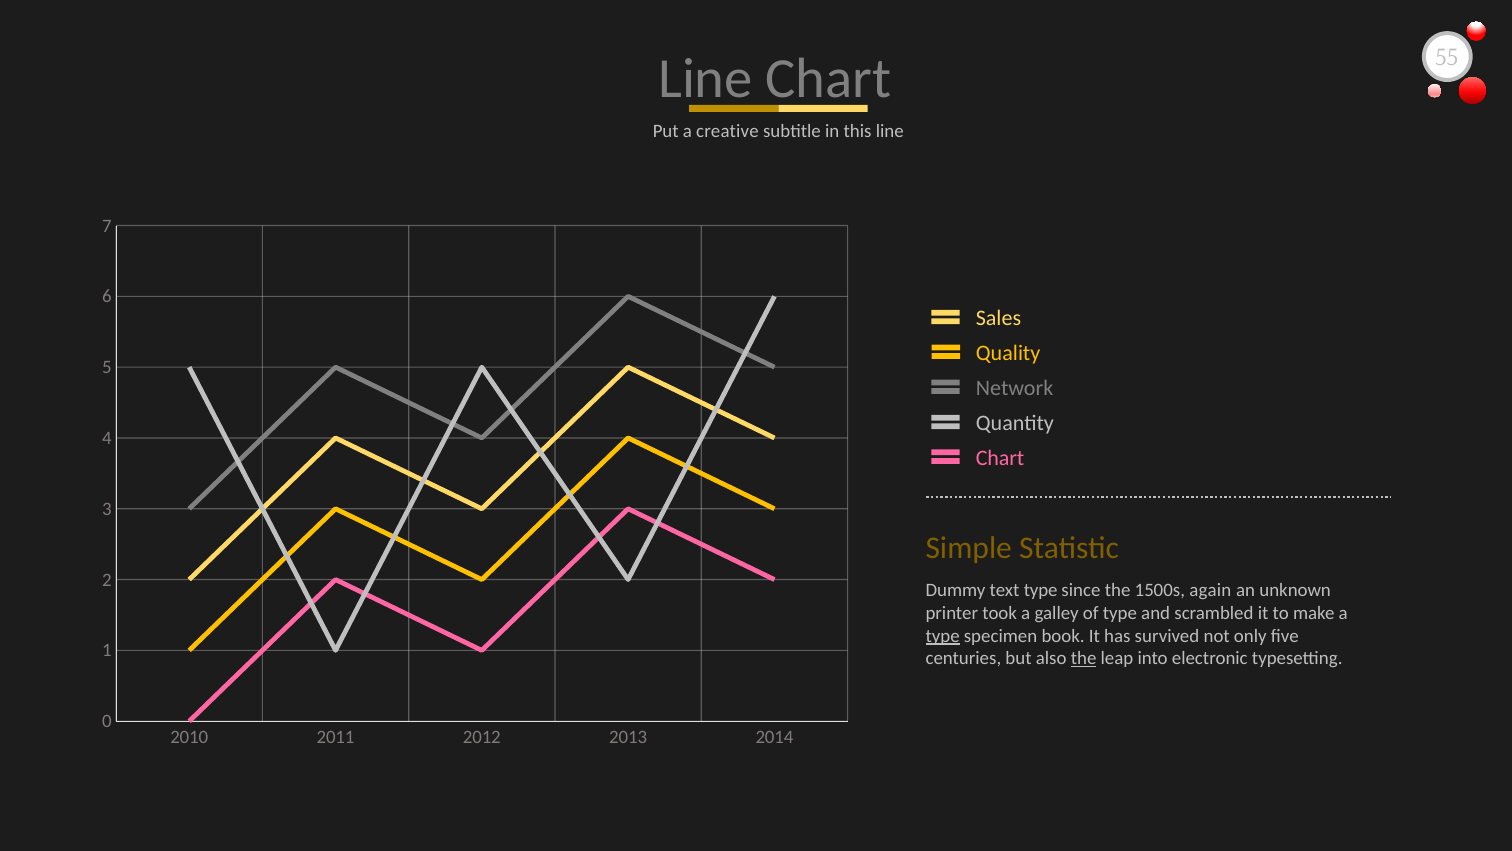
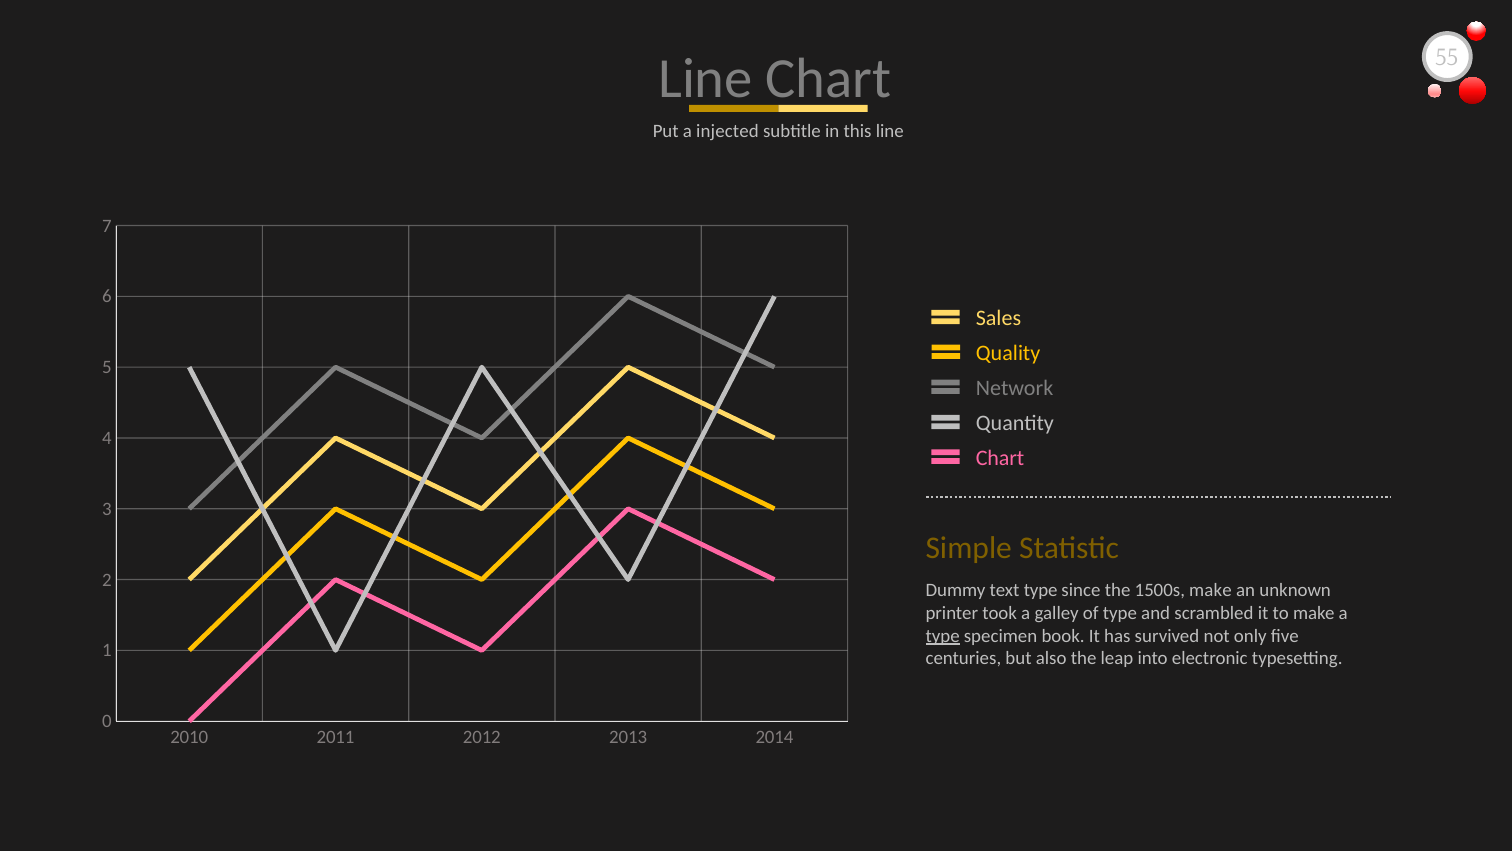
creative: creative -> injected
1500s again: again -> make
the at (1084, 658) underline: present -> none
